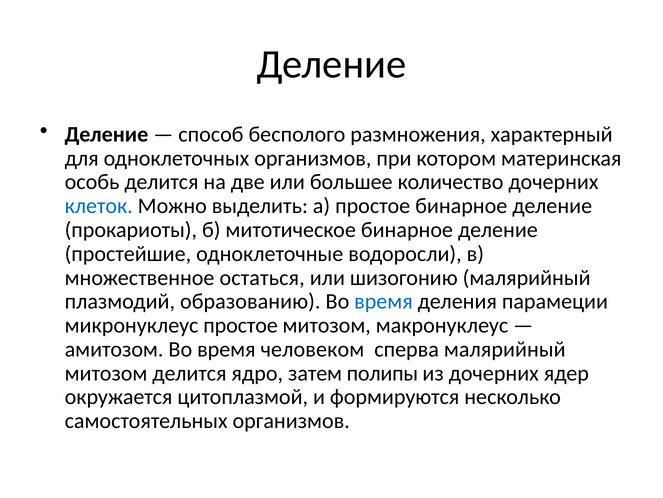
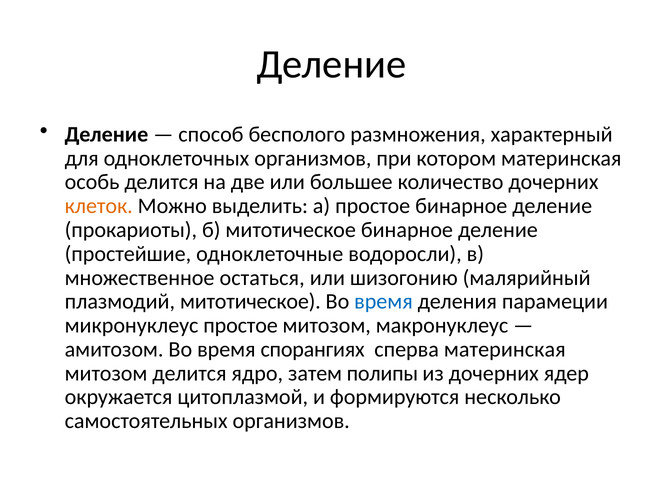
клеток colour: blue -> orange
плазмодий образованию: образованию -> митотическое
человеком: человеком -> спорангиях
сперва малярийный: малярийный -> материнская
